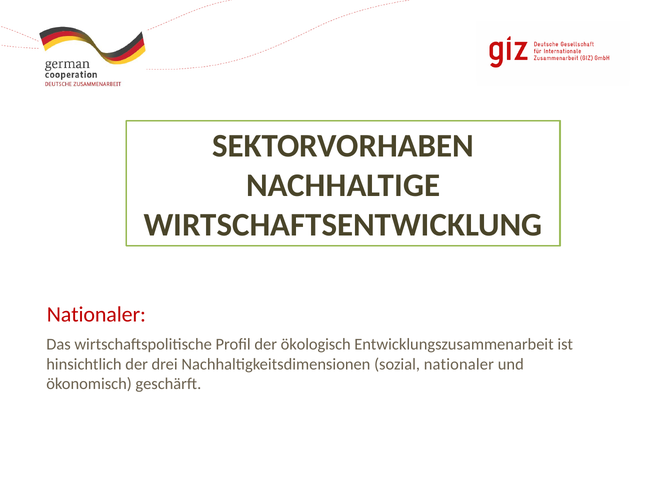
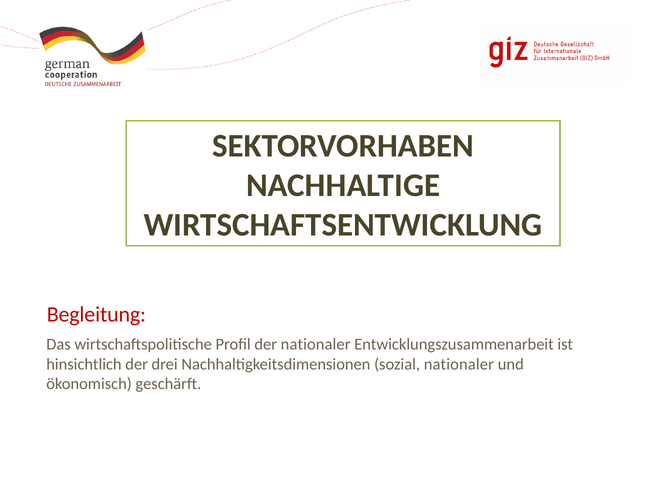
Nationaler at (96, 315): Nationaler -> Begleitung
der ökologisch: ökologisch -> nationaler
